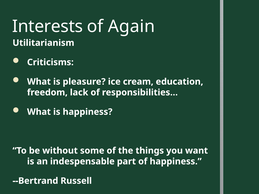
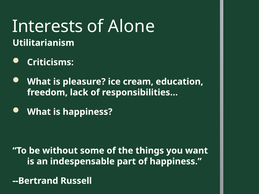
Again: Again -> Alone
